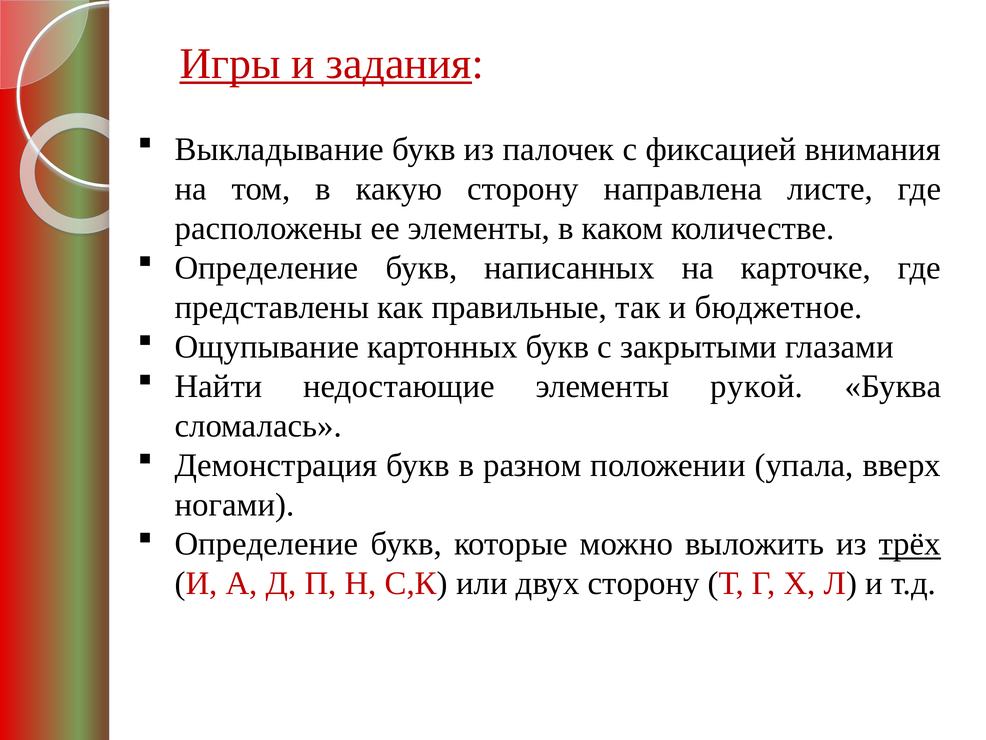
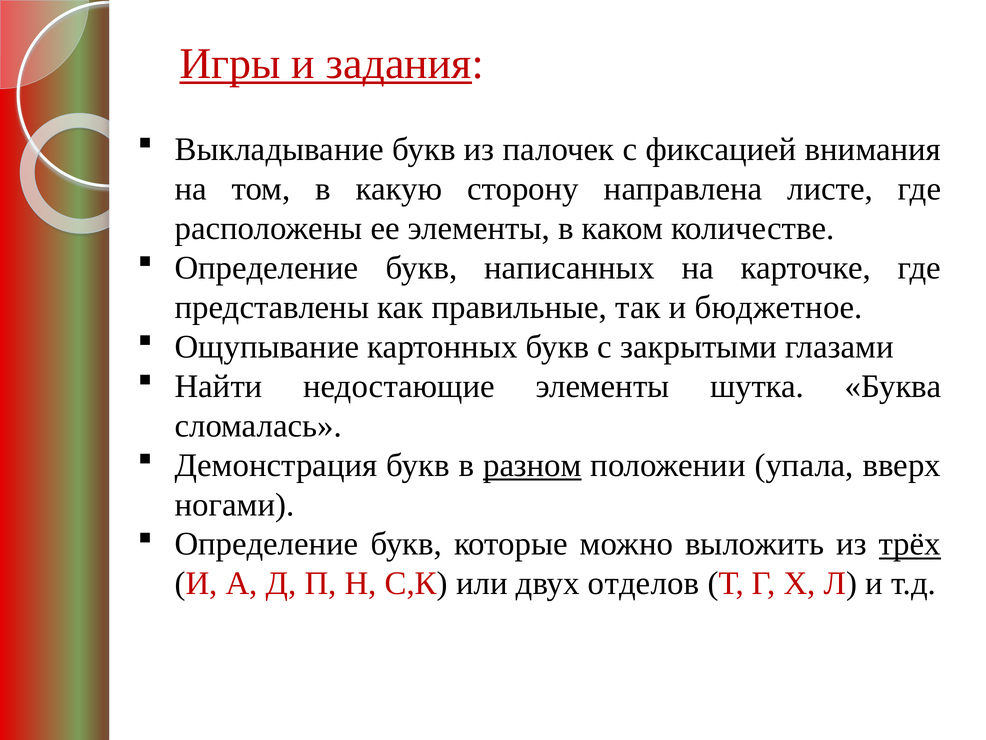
рукой: рукой -> шутка
разном underline: none -> present
двух сторону: сторону -> отделов
